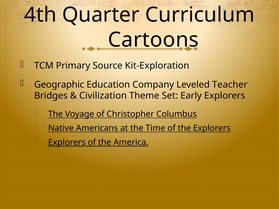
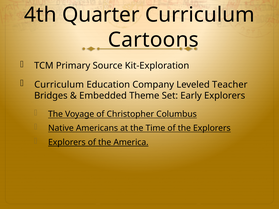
Geographic at (59, 85): Geographic -> Curriculum
Civilization: Civilization -> Embedded
